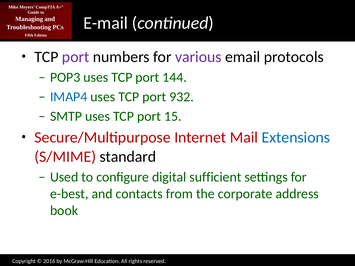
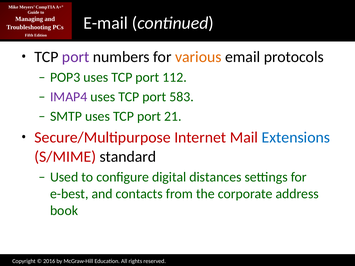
various colour: purple -> orange
144: 144 -> 112
IMAP4 colour: blue -> purple
932: 932 -> 583
15: 15 -> 21
sufficient: sufficient -> distances
